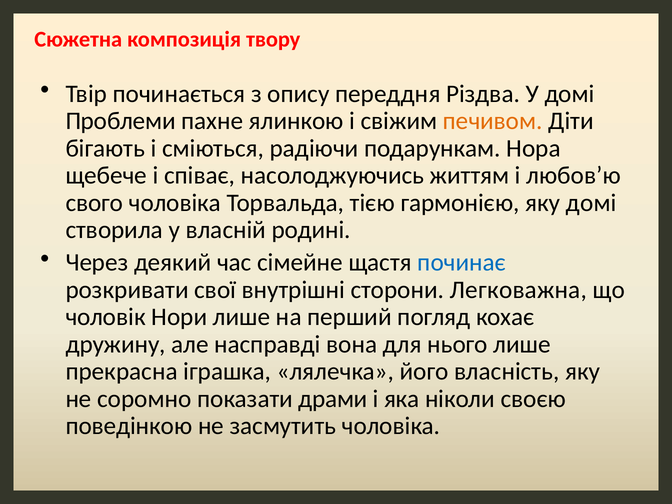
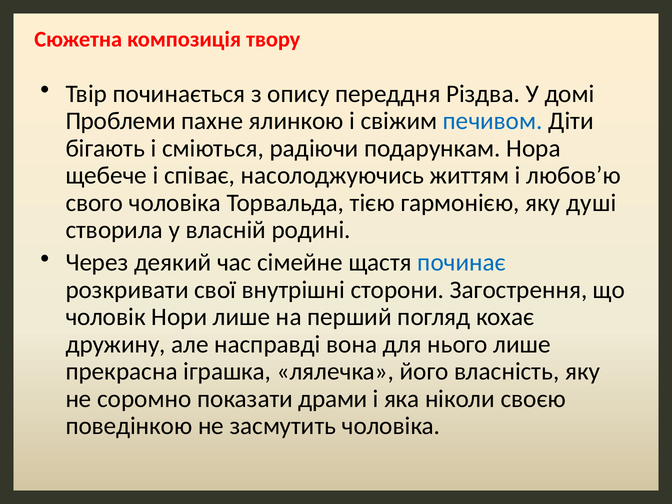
печивом colour: orange -> blue
яку домі: домі -> душі
Легковажна: Легковажна -> Загострення
